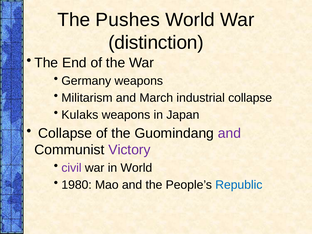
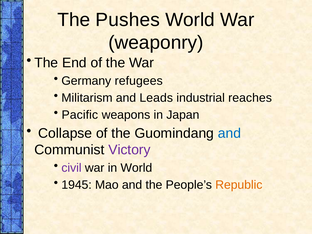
distinction: distinction -> weaponry
Germany weapons: weapons -> refugees
March: March -> Leads
industrial collapse: collapse -> reaches
Kulaks: Kulaks -> Pacific
and at (229, 133) colour: purple -> blue
1980: 1980 -> 1945
Republic colour: blue -> orange
